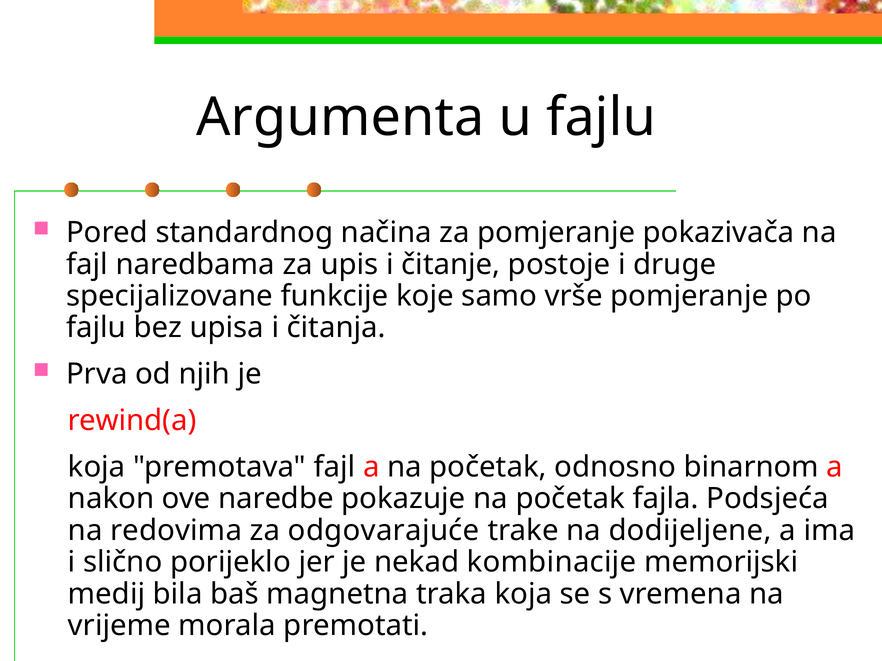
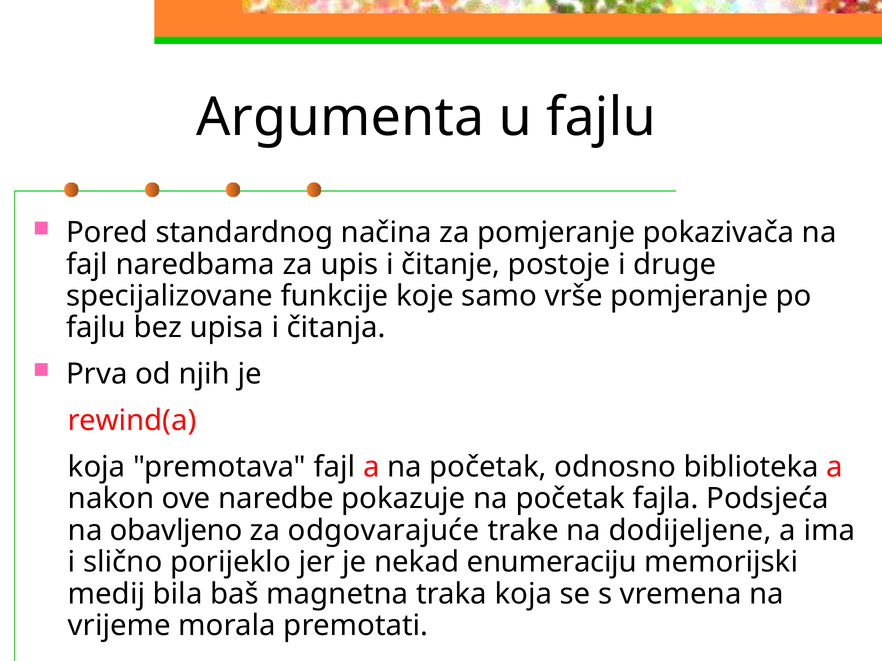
binarnom: binarnom -> biblioteka
redovima: redovima -> obavljeno
kombinacije: kombinacije -> enumeraciju
